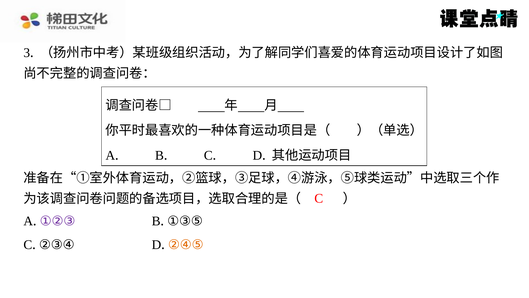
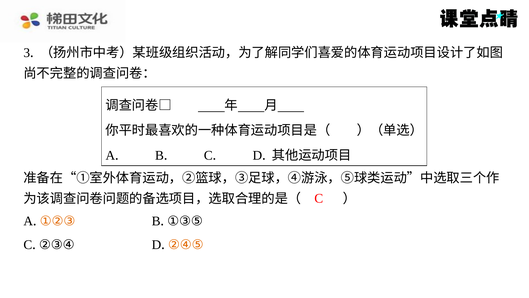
①②③ colour: purple -> orange
